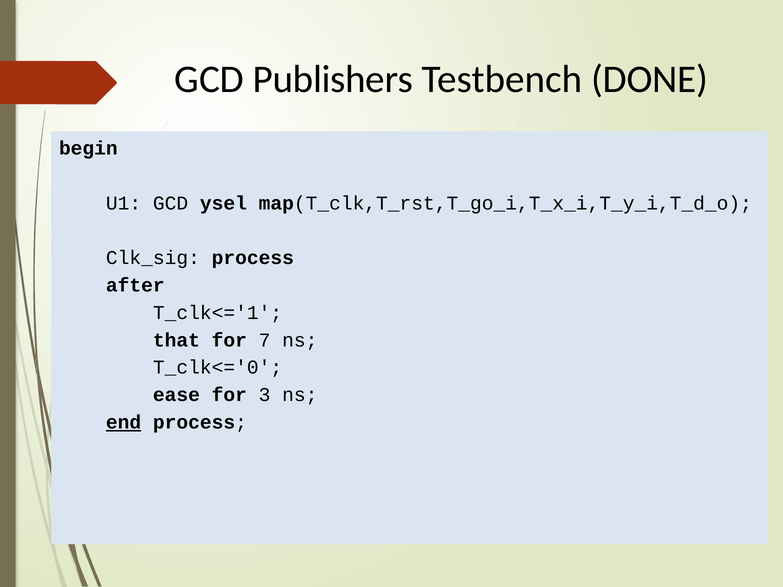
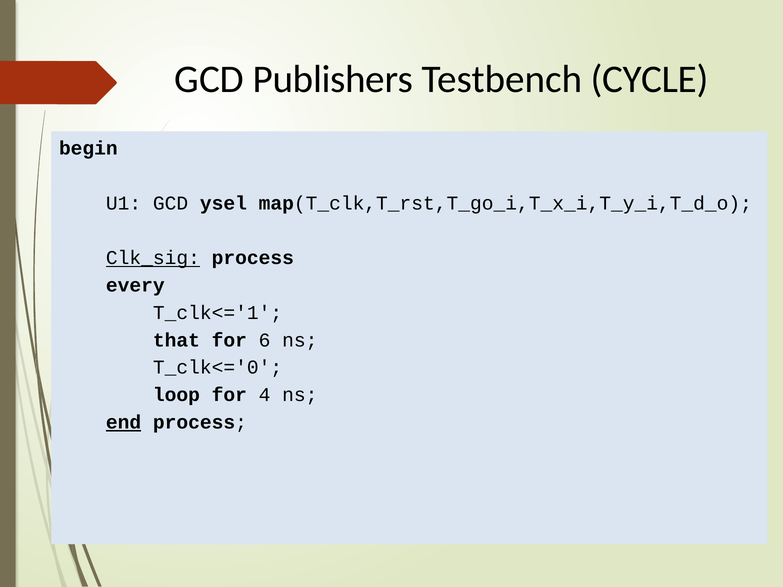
DONE: DONE -> CYCLE
Clk_sig underline: none -> present
after: after -> every
7: 7 -> 6
ease: ease -> loop
3: 3 -> 4
